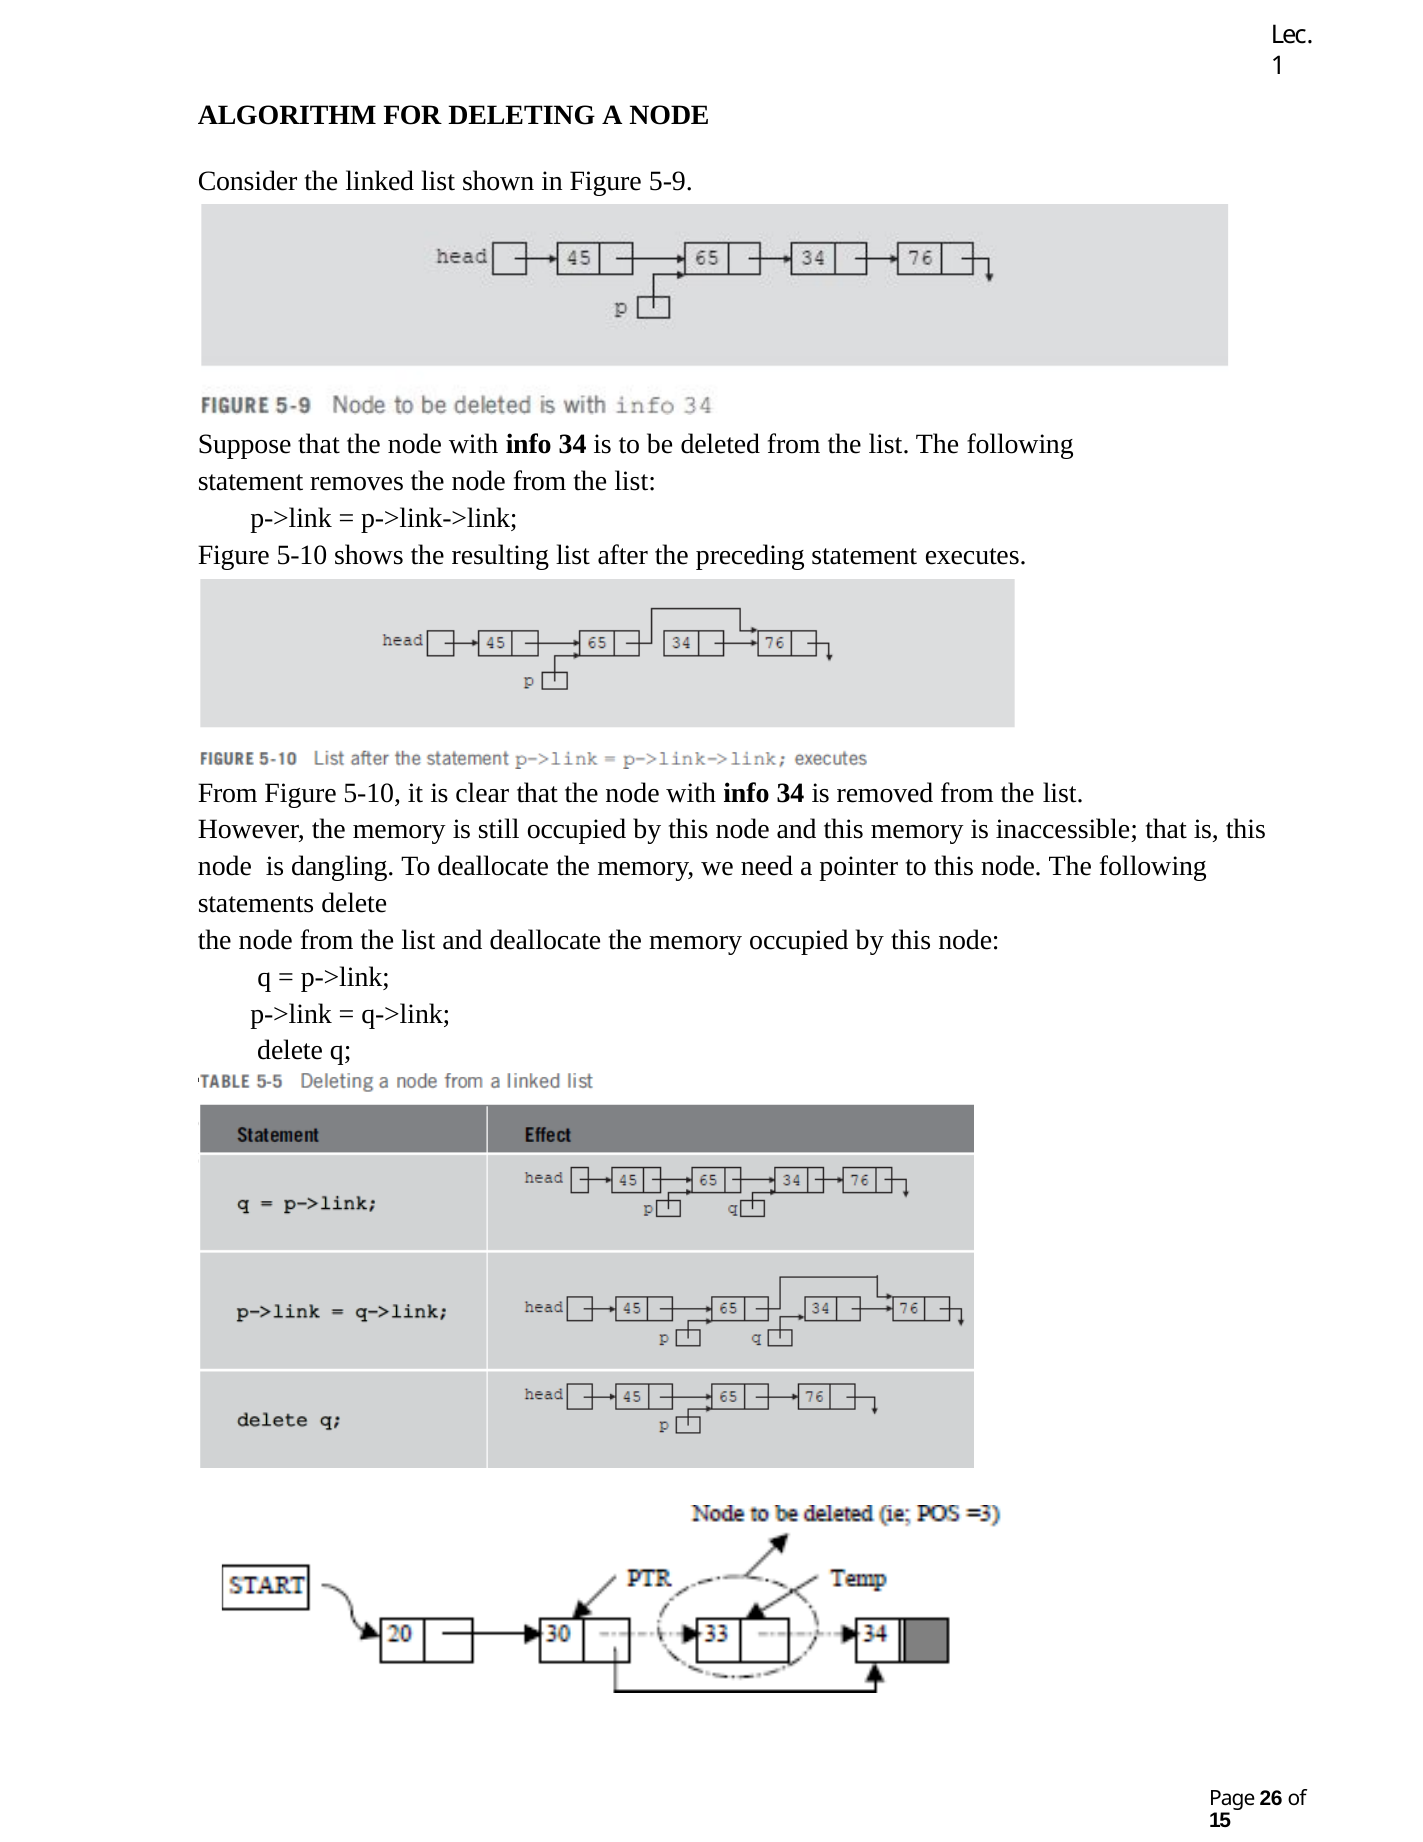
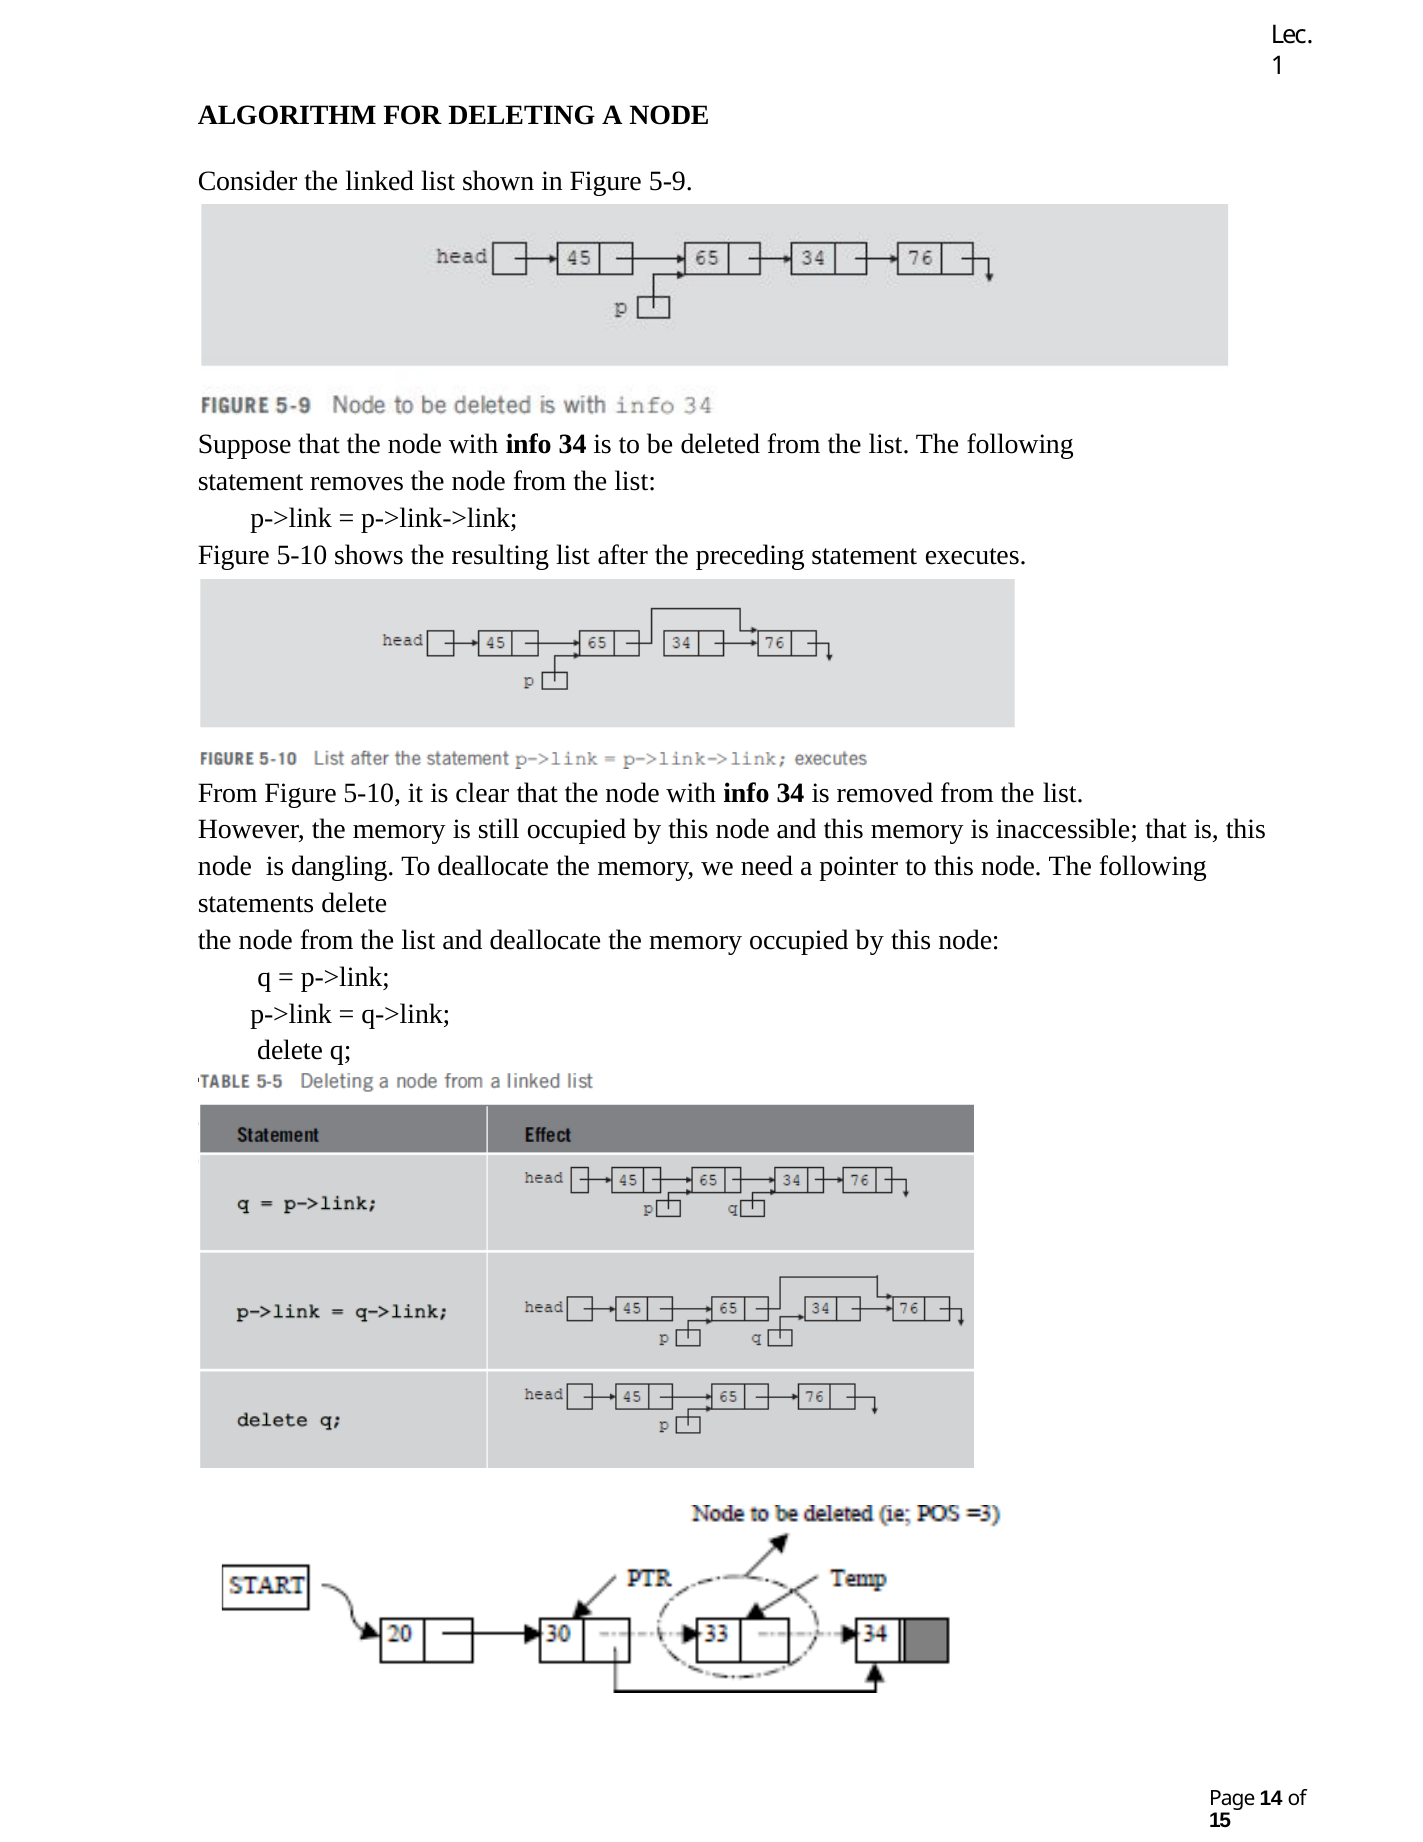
26: 26 -> 14
